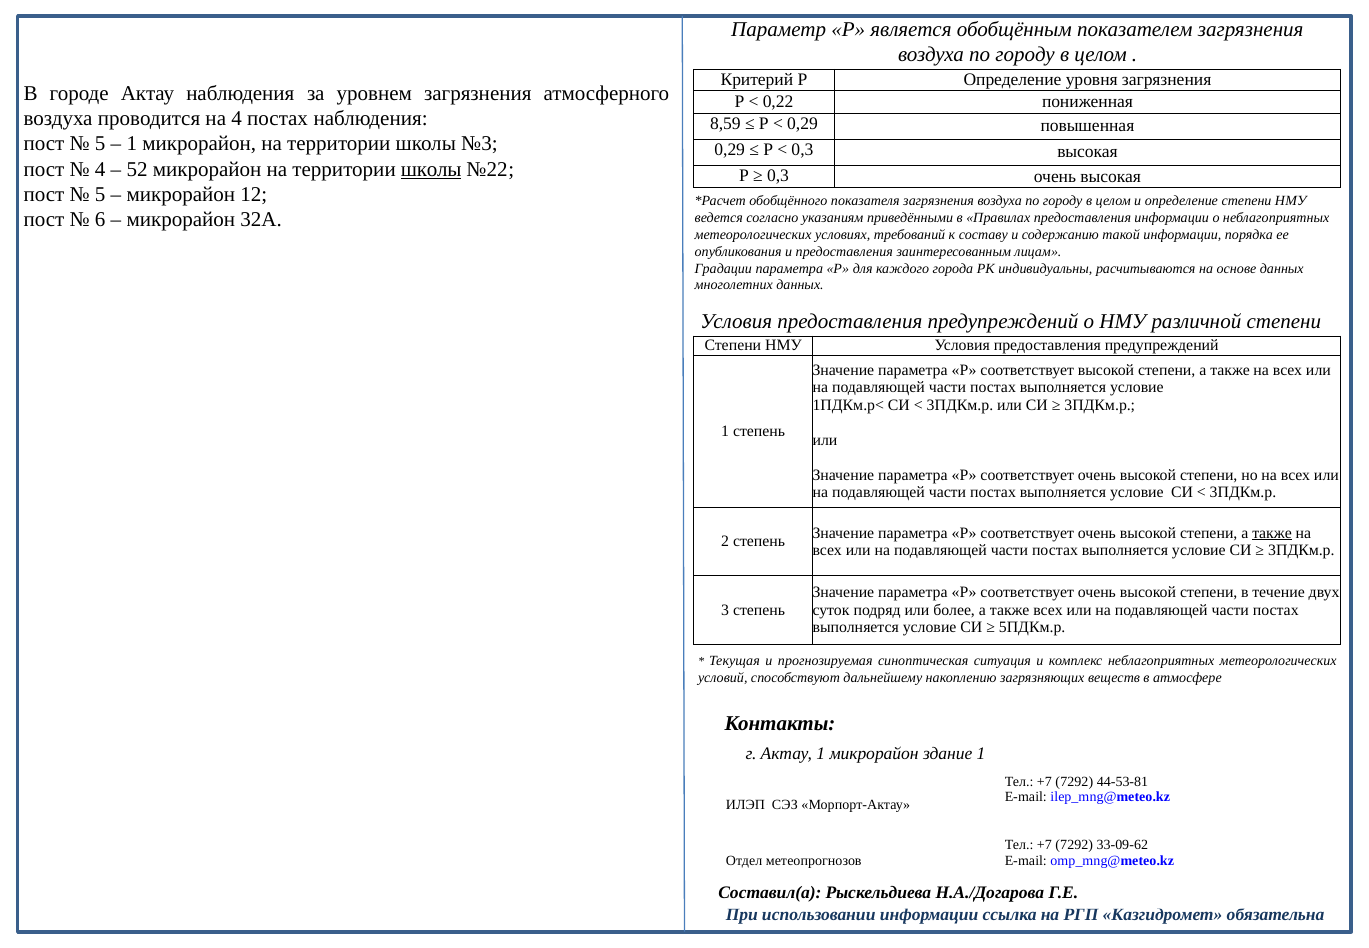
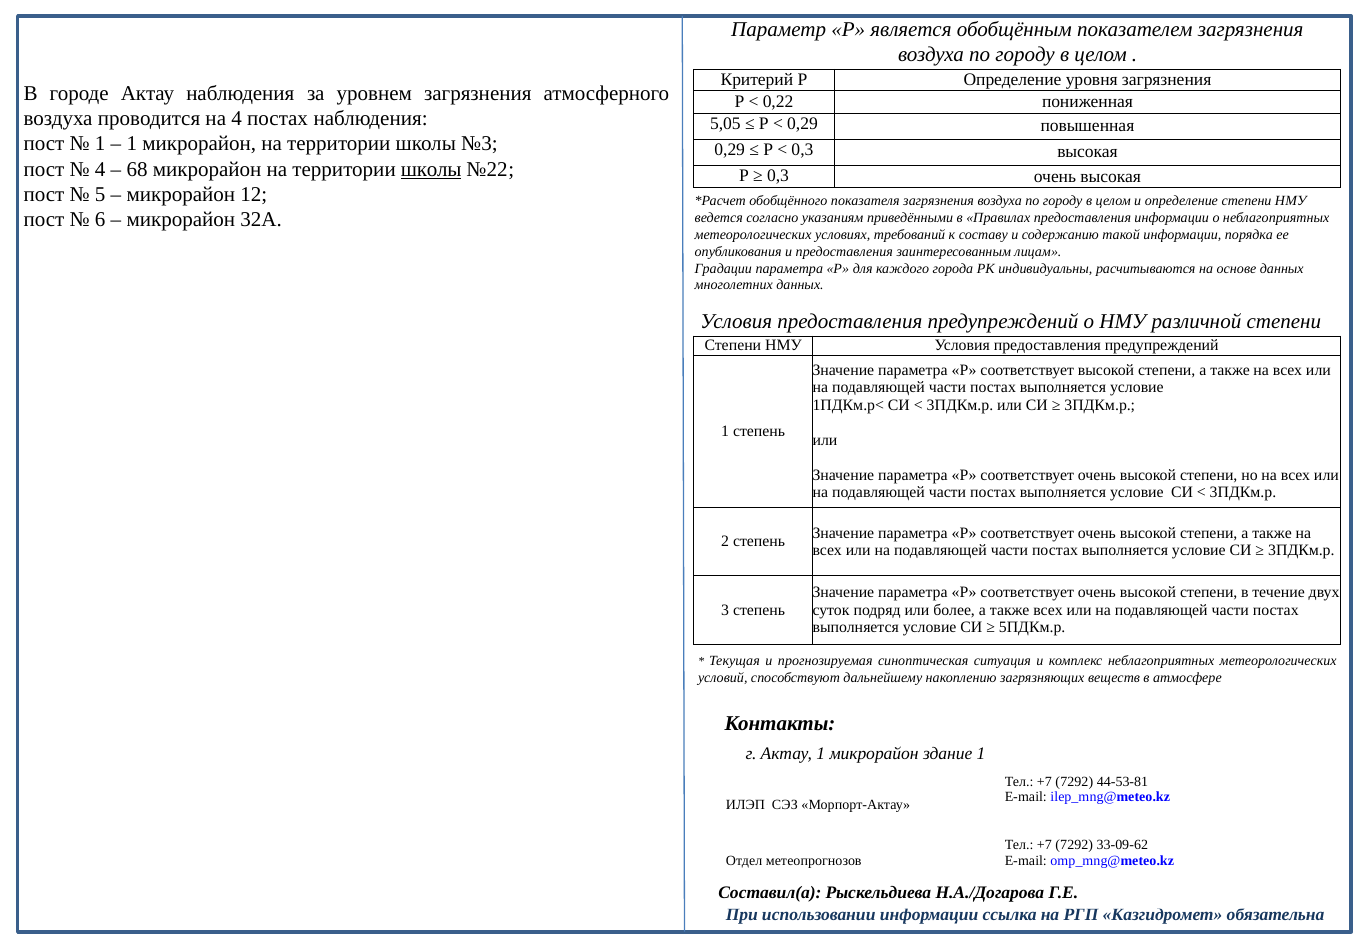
8,59: 8,59 -> 5,05
5 at (100, 144): 5 -> 1
52: 52 -> 68
также at (1272, 533) underline: present -> none
